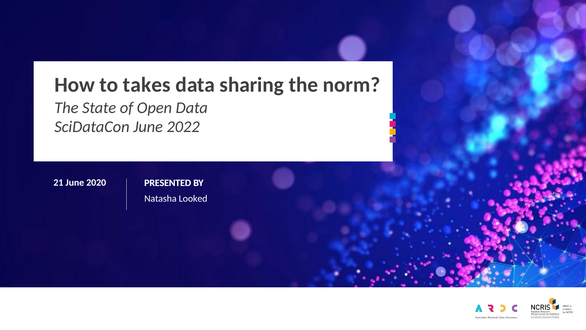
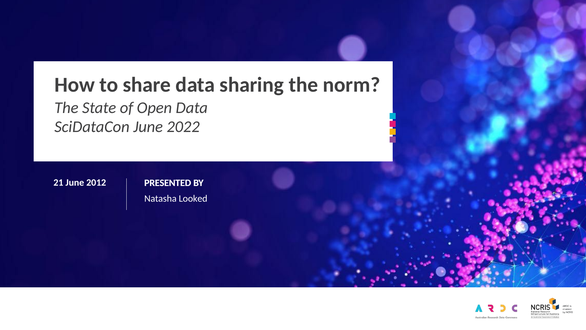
takes: takes -> share
2020: 2020 -> 2012
